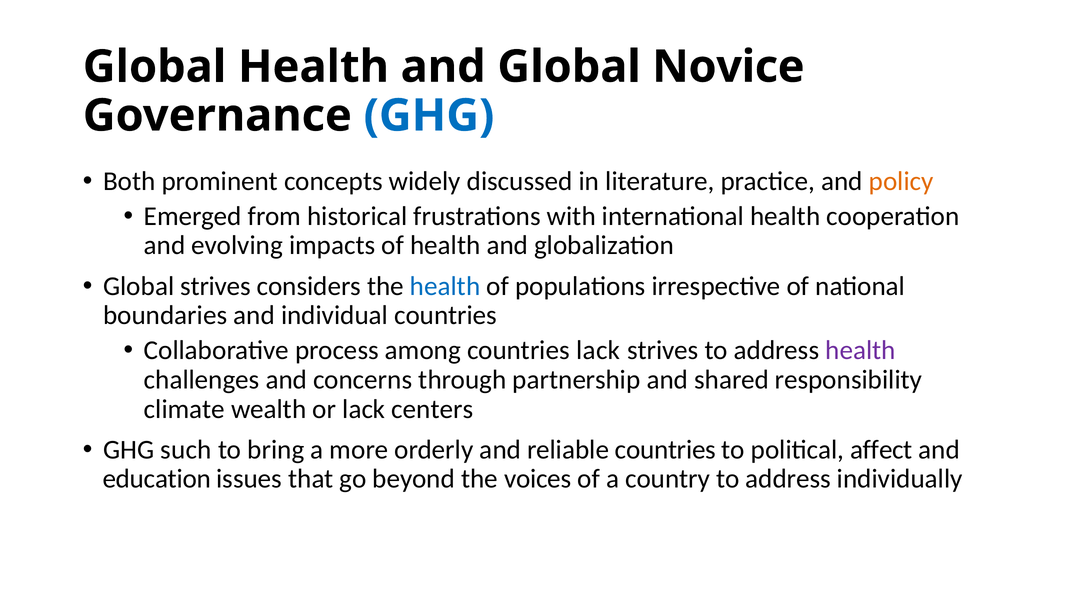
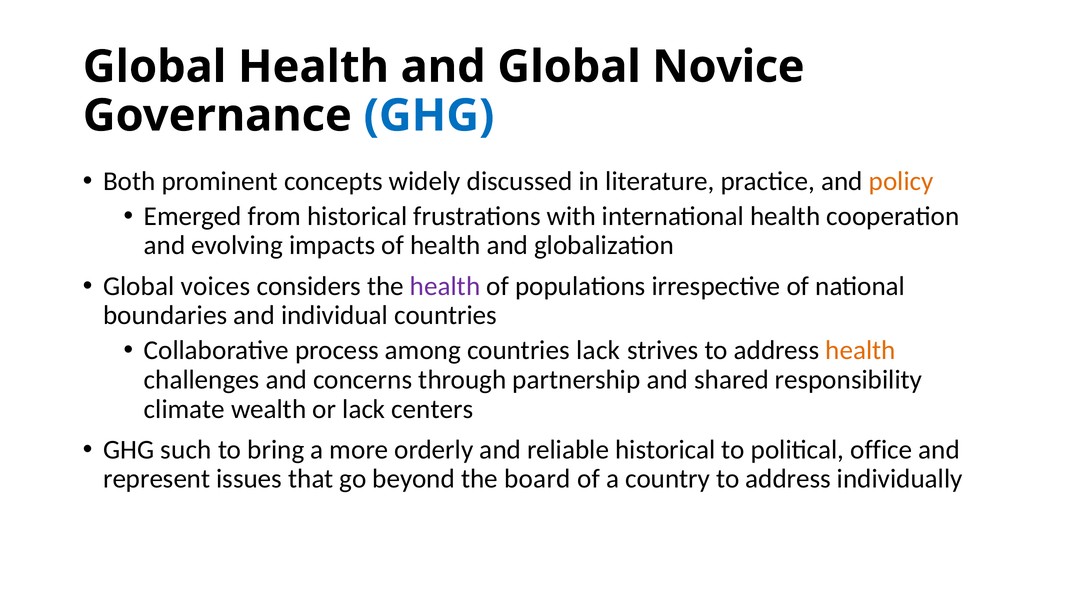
Global strives: strives -> voices
health at (445, 286) colour: blue -> purple
health at (860, 350) colour: purple -> orange
reliable countries: countries -> historical
affect: affect -> office
education: education -> represent
voices: voices -> board
